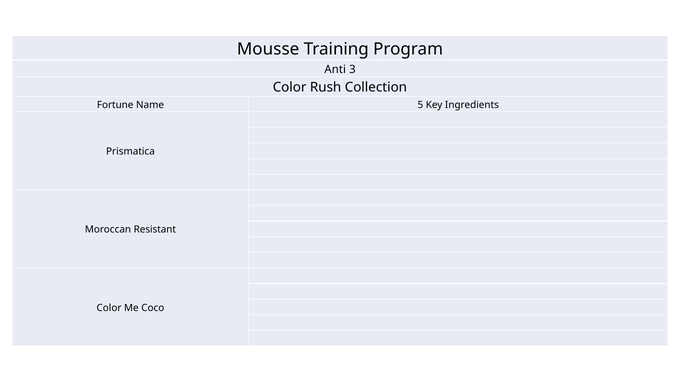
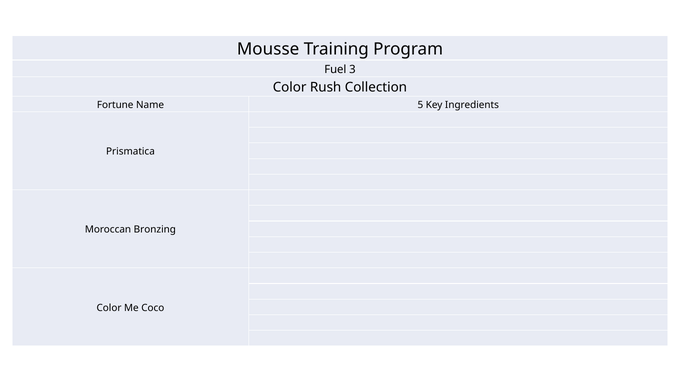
Anti: Anti -> Fuel
Resistant: Resistant -> Bronzing
